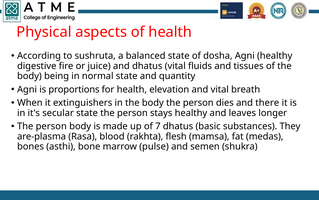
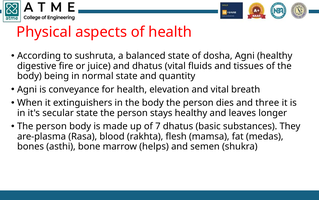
proportions: proportions -> conveyance
there: there -> three
pulse: pulse -> helps
